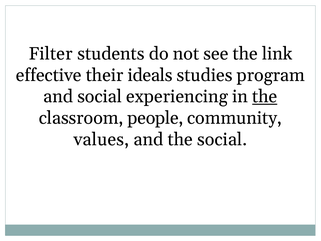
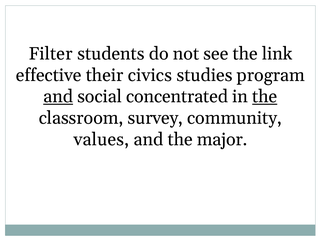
ideals: ideals -> civics
and at (58, 96) underline: none -> present
experiencing: experiencing -> concentrated
people: people -> survey
the social: social -> major
